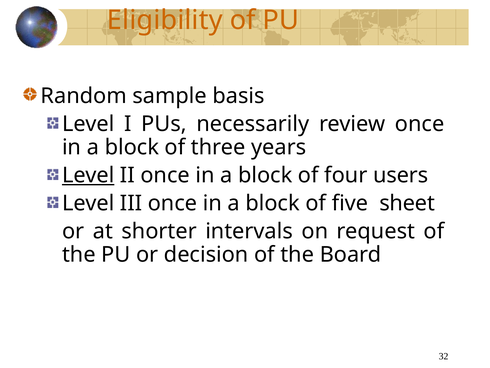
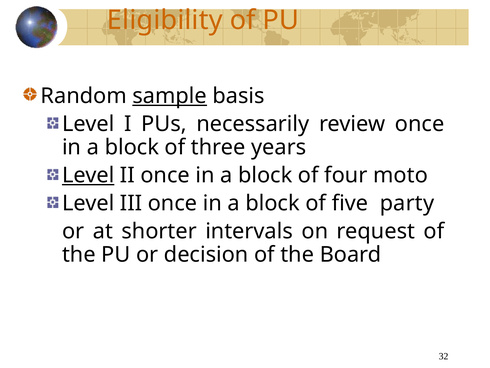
sample underline: none -> present
users: users -> moto
sheet: sheet -> party
